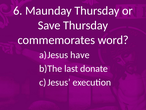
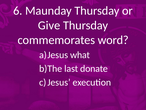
Save: Save -> Give
have: have -> what
